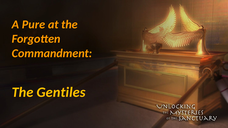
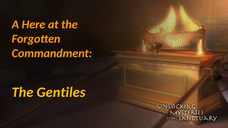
Pure: Pure -> Here
